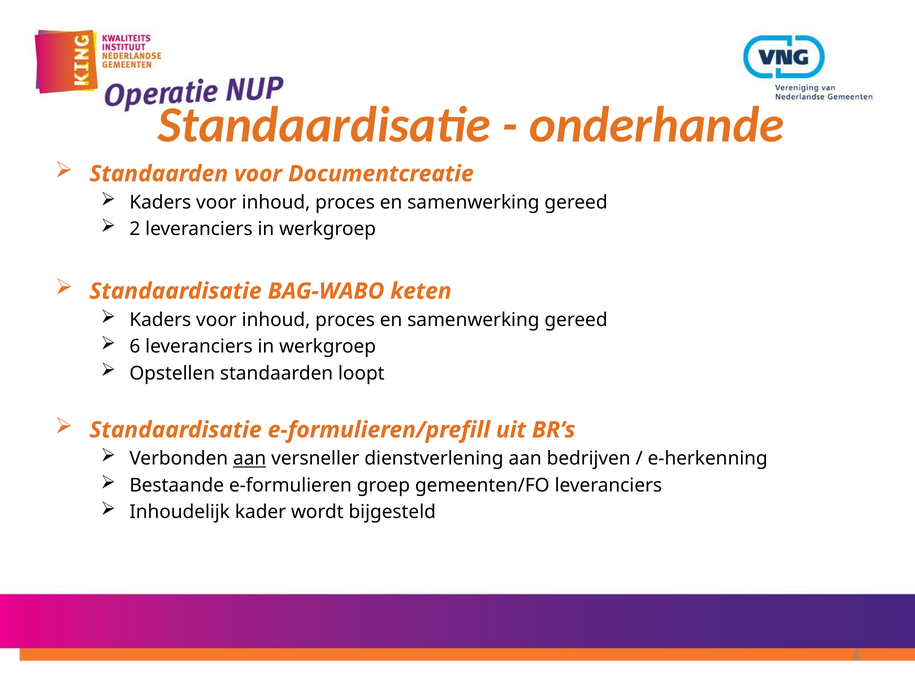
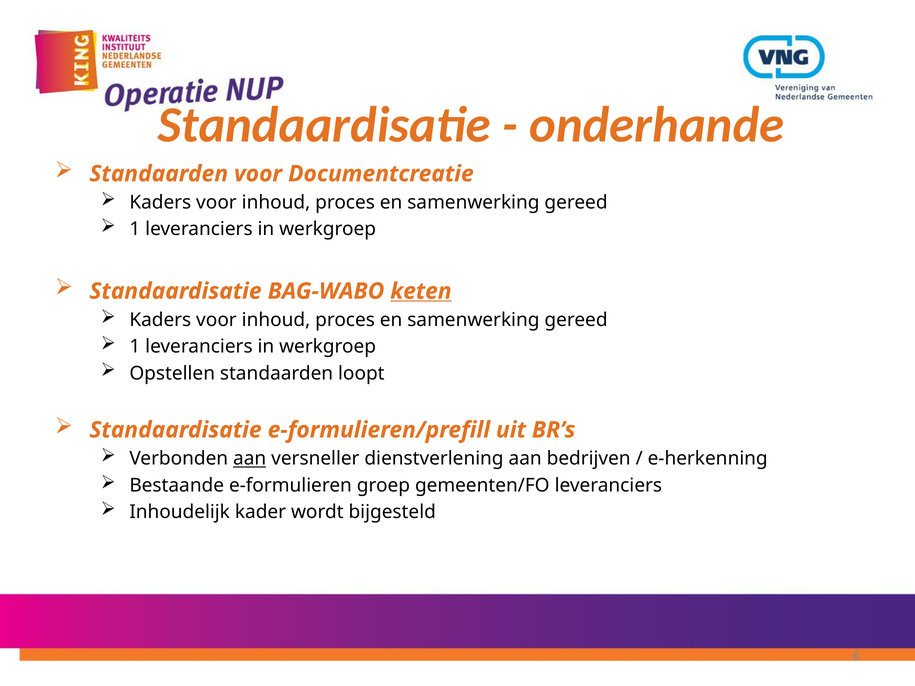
2 at (135, 229): 2 -> 1
keten underline: none -> present
6 at (135, 347): 6 -> 1
